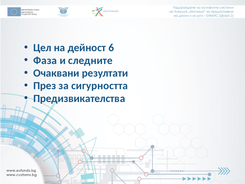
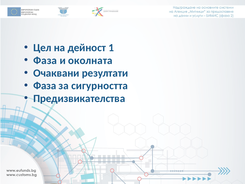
6: 6 -> 1
следните: следните -> околната
През at (45, 86): През -> Фаза
